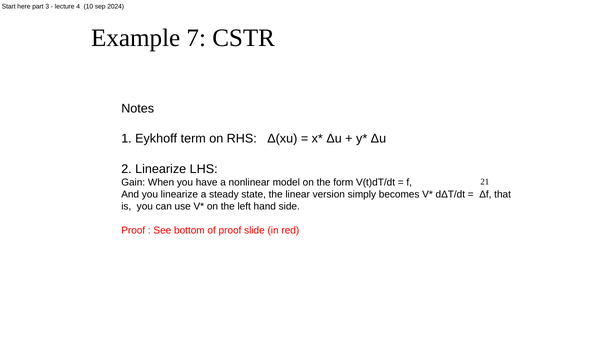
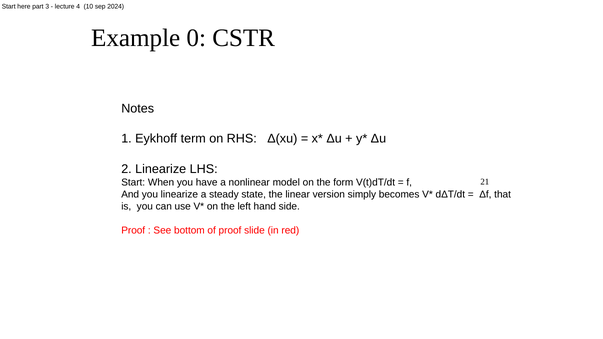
7: 7 -> 0
Gain at (133, 182): Gain -> Start
